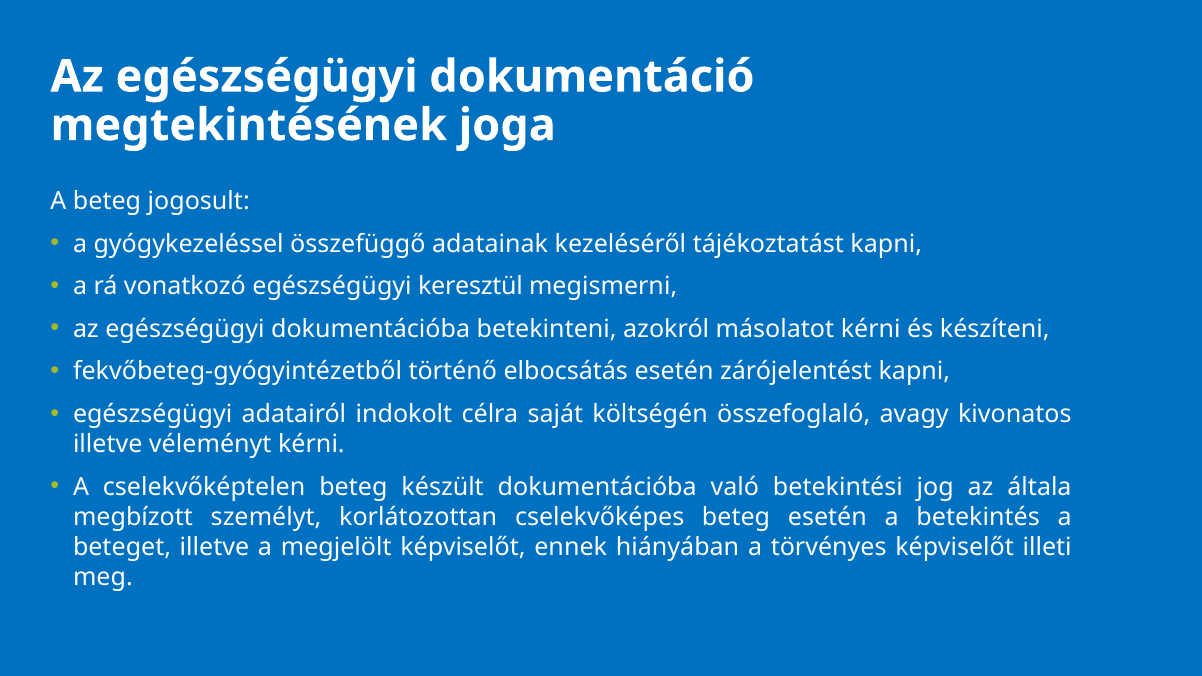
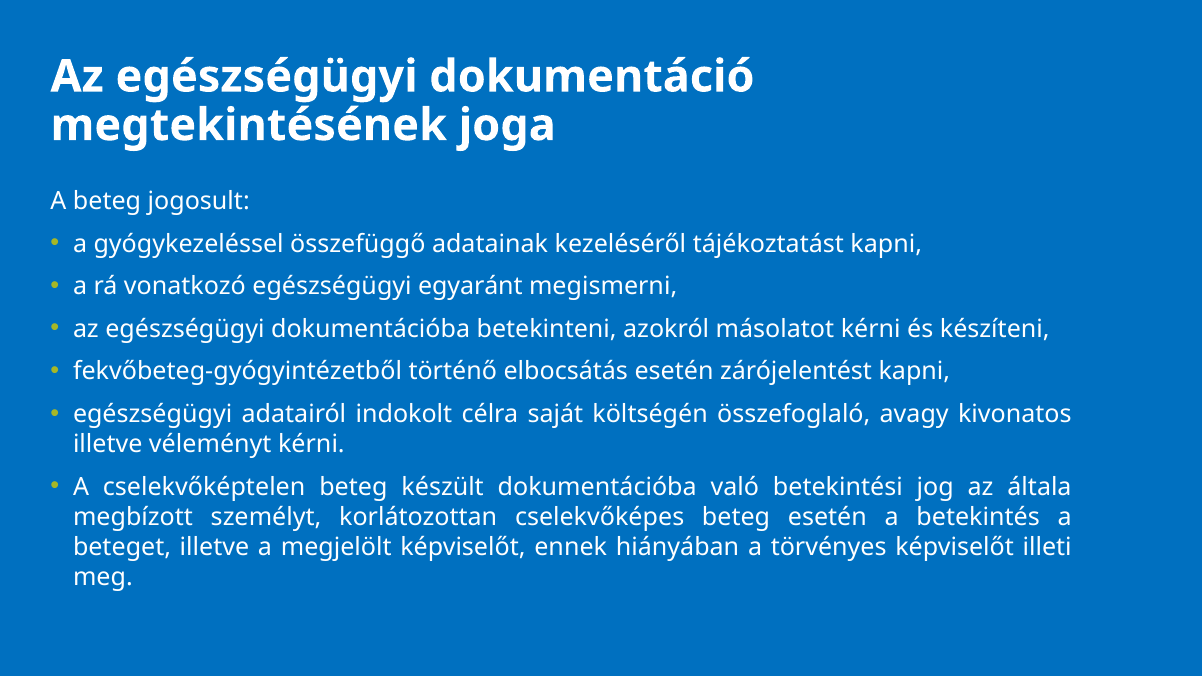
keresztül: keresztül -> egyaránt
